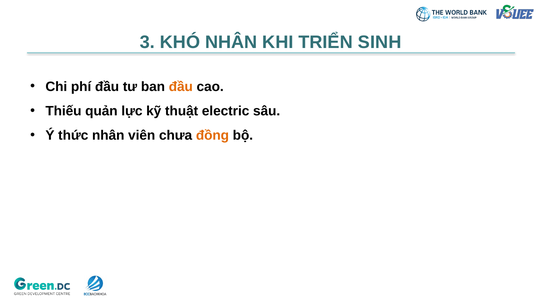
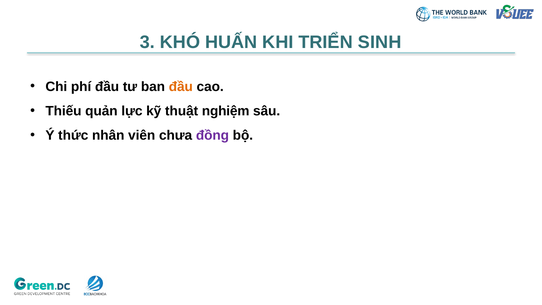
KHÓ NHÂN: NHÂN -> HUẤN
electric: electric -> nghiệm
đồng colour: orange -> purple
